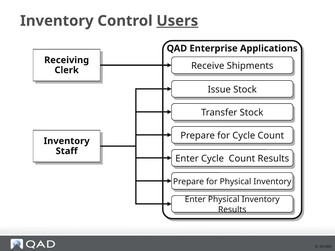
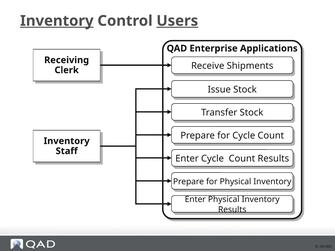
Inventory at (57, 21) underline: none -> present
